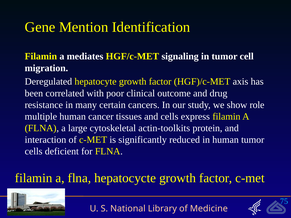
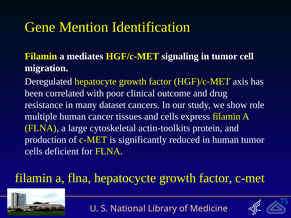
certain: certain -> dataset
interaction: interaction -> production
